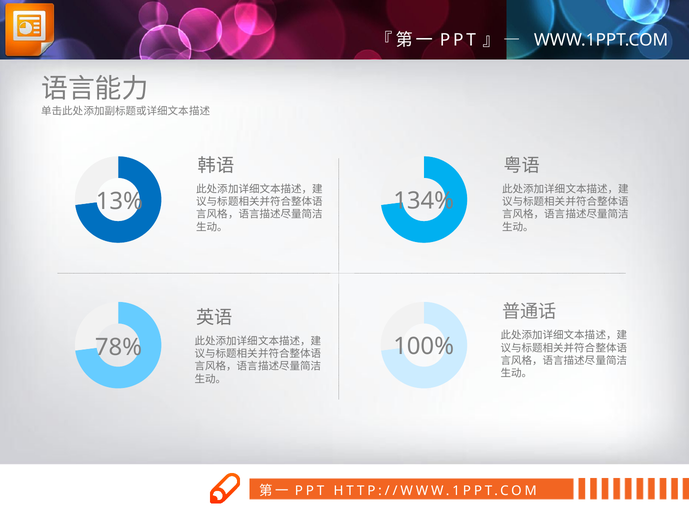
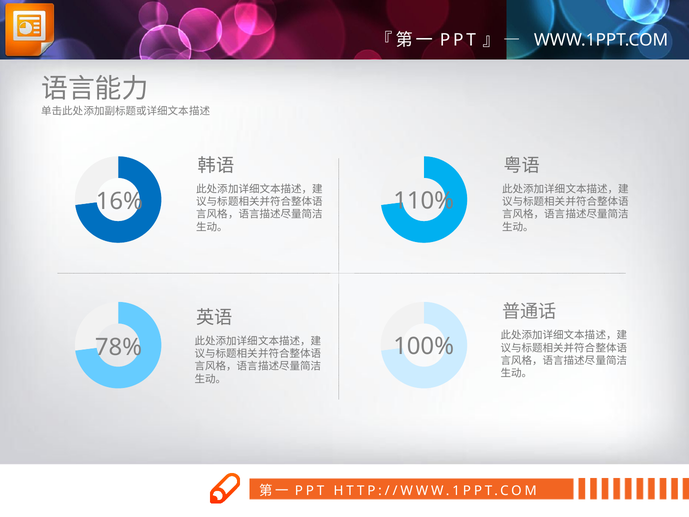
134%: 134% -> 110%
13%: 13% -> 16%
